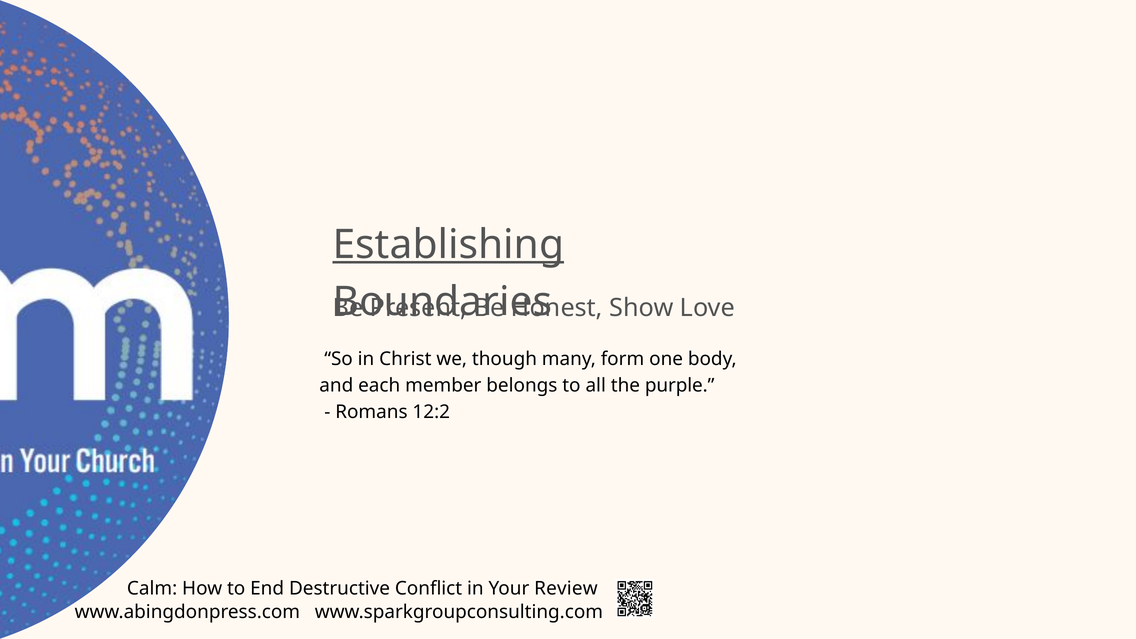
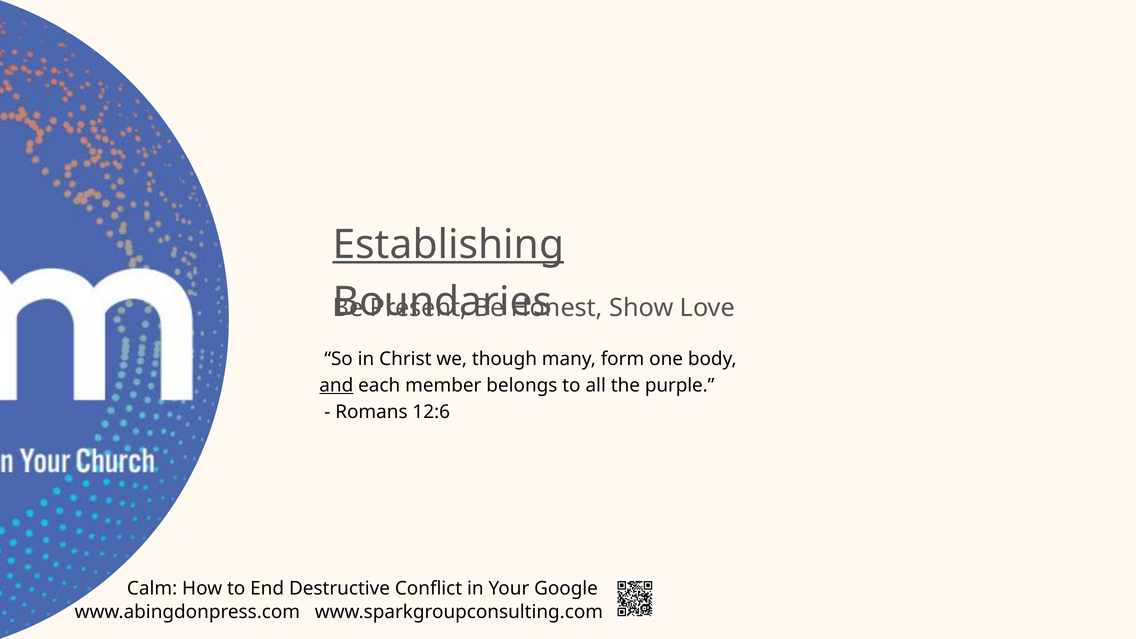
and underline: none -> present
12:2: 12:2 -> 12:6
Review: Review -> Google
